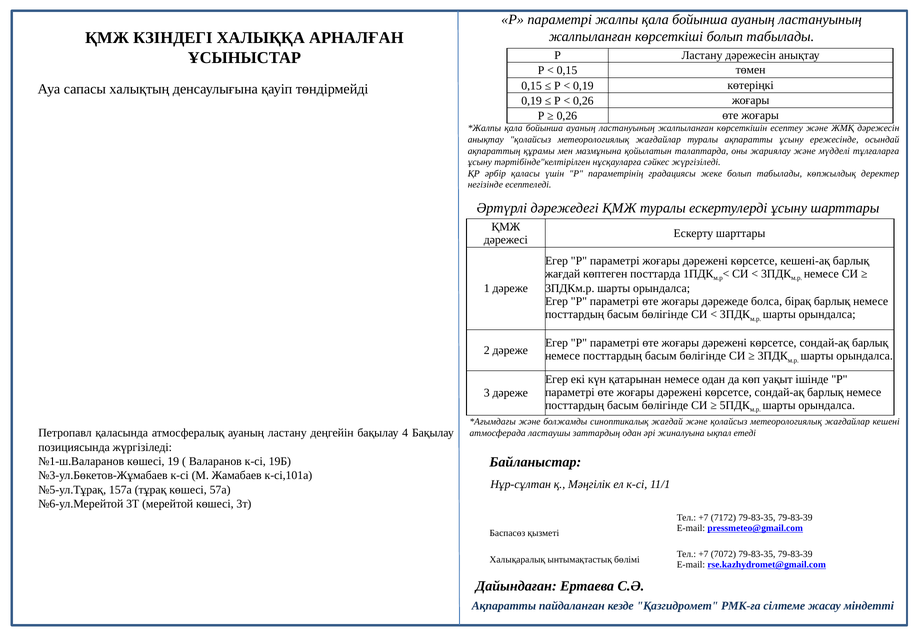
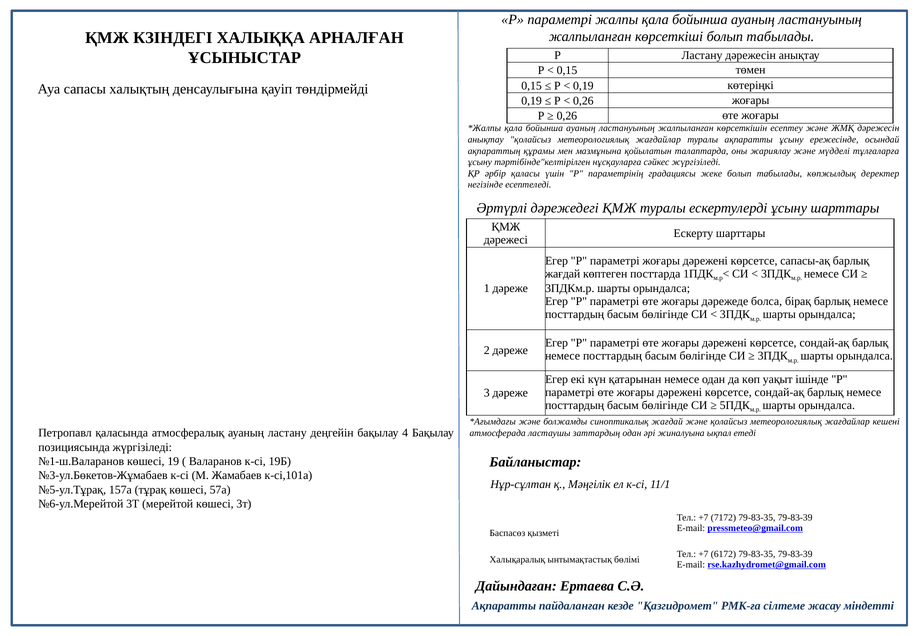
кешені-ақ: кешені-ақ -> сапасы-ақ
7072: 7072 -> 6172
